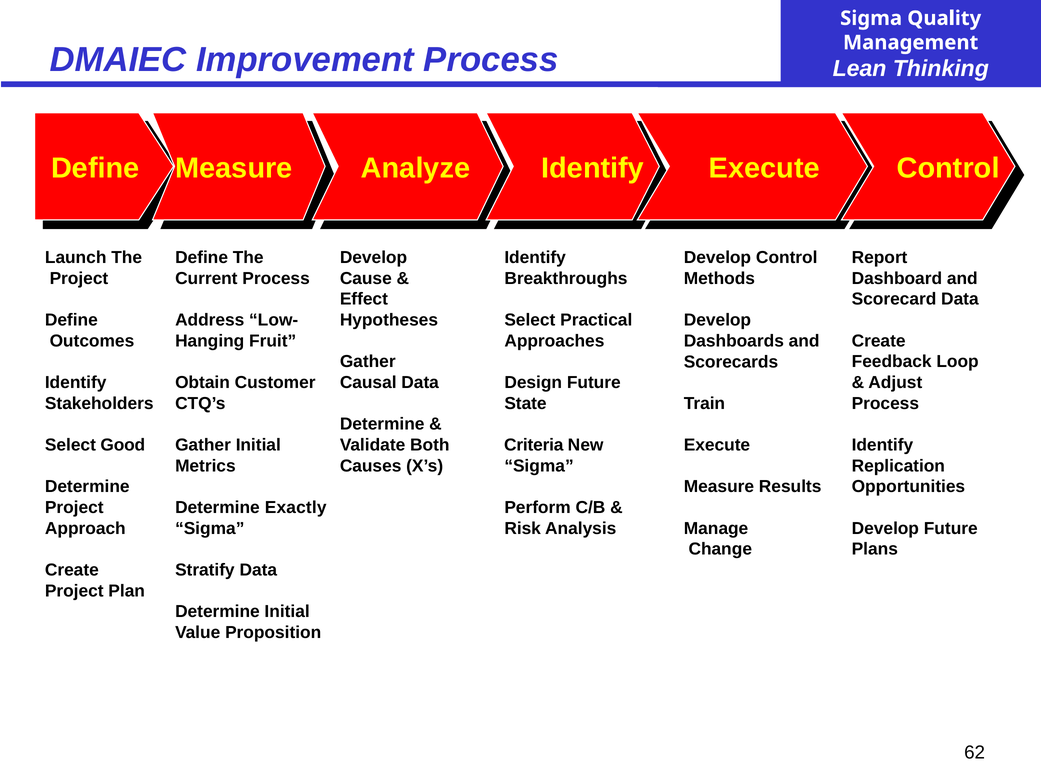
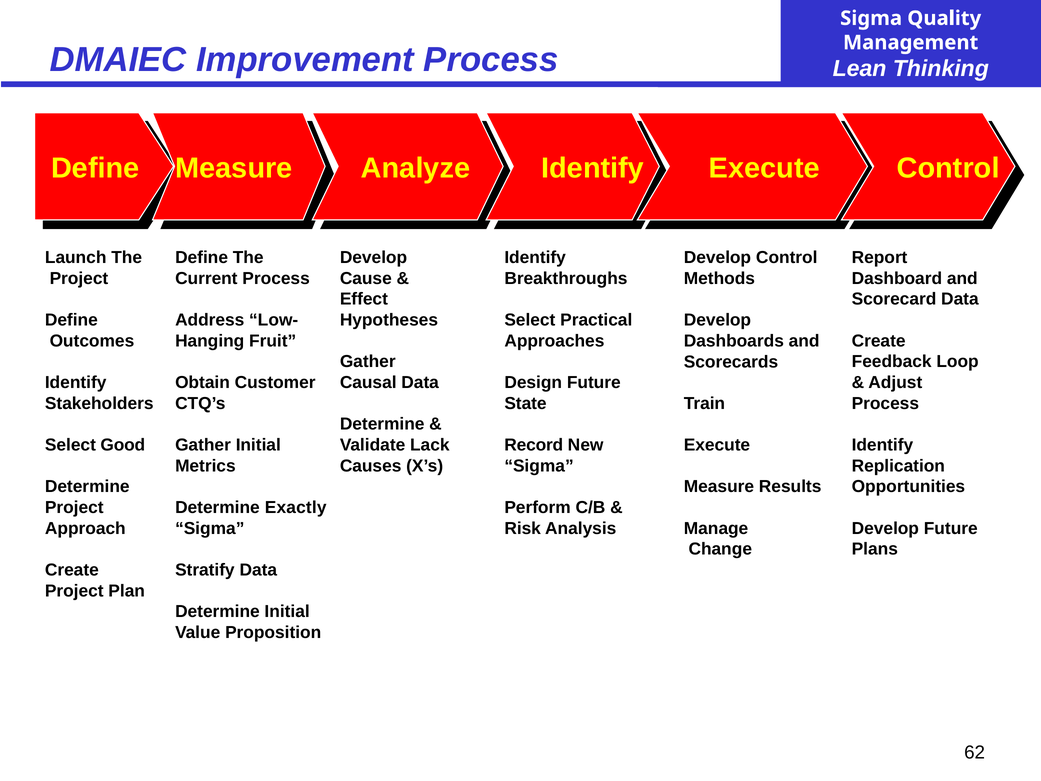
Both: Both -> Lack
Criteria: Criteria -> Record
